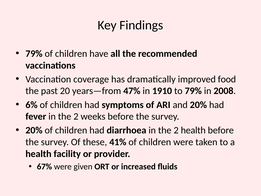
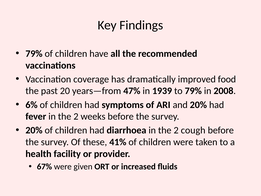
1910: 1910 -> 1939
2 health: health -> cough
